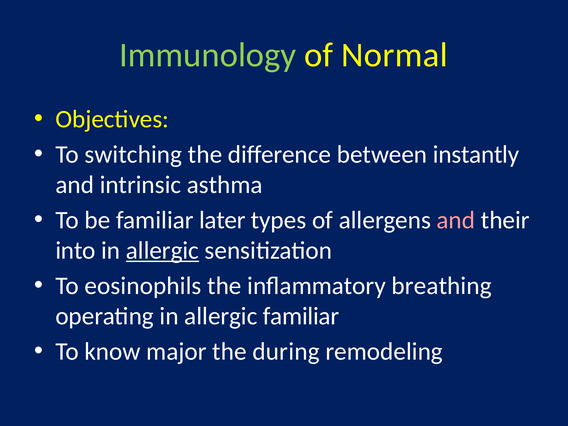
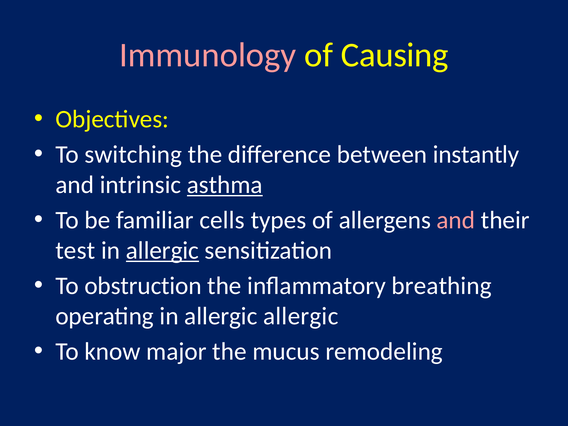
Immunology colour: light green -> pink
Normal: Normal -> Causing
asthma underline: none -> present
later: later -> cells
into: into -> test
eosinophils: eosinophils -> obstruction
allergic familiar: familiar -> allergic
during: during -> mucus
